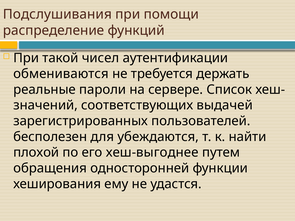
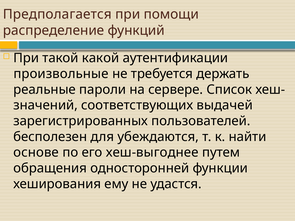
Подслушивания: Подслушивания -> Предполагается
чисел: чисел -> какой
обмениваются: обмениваются -> произвольные
плохой: плохой -> основе
